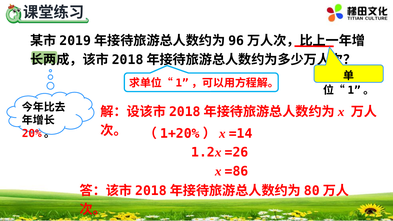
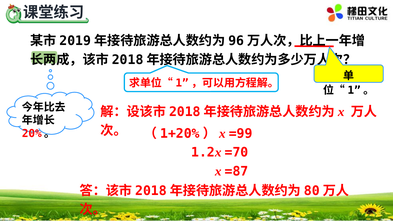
=14: =14 -> =99
=26: =26 -> =70
=86: =86 -> =87
